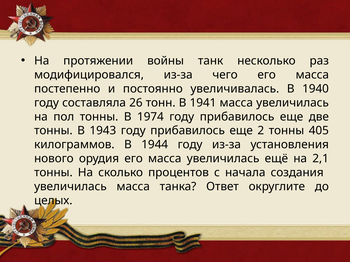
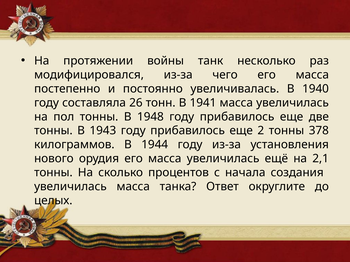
1974: 1974 -> 1948
405: 405 -> 378
